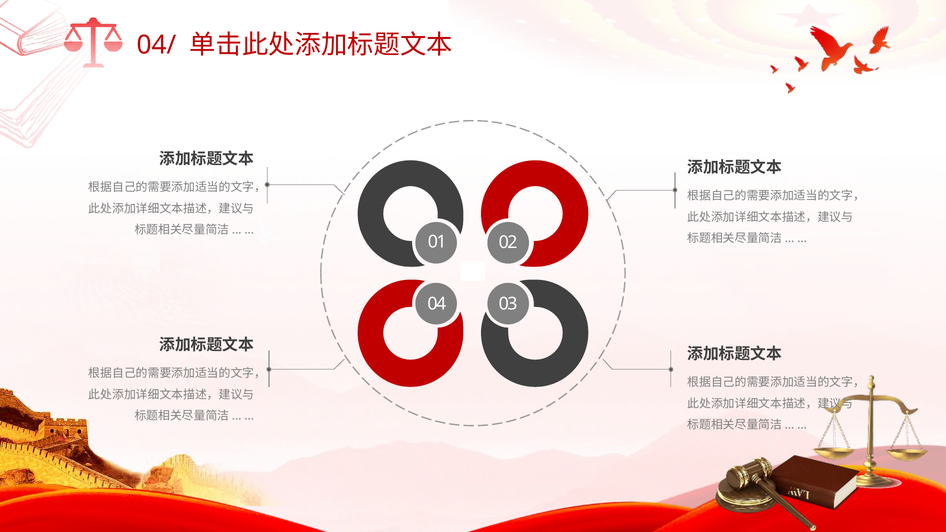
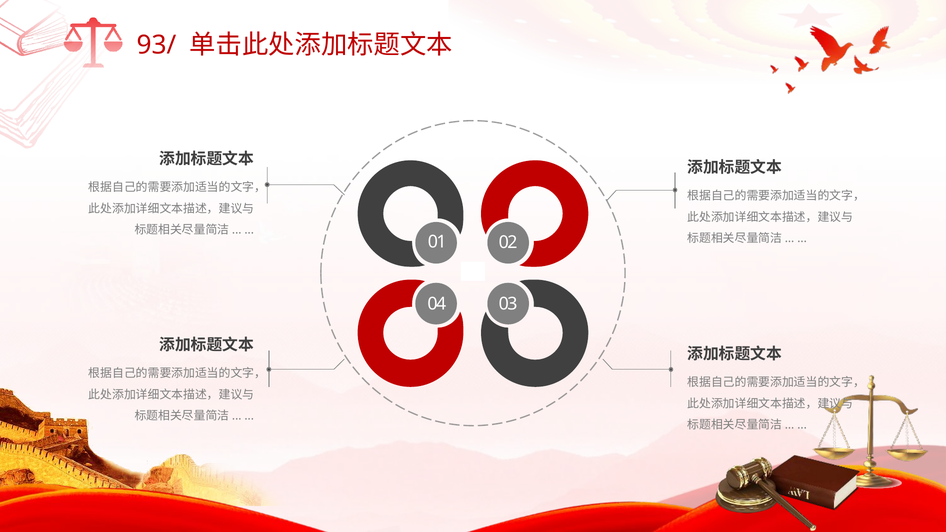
04/: 04/ -> 93/
